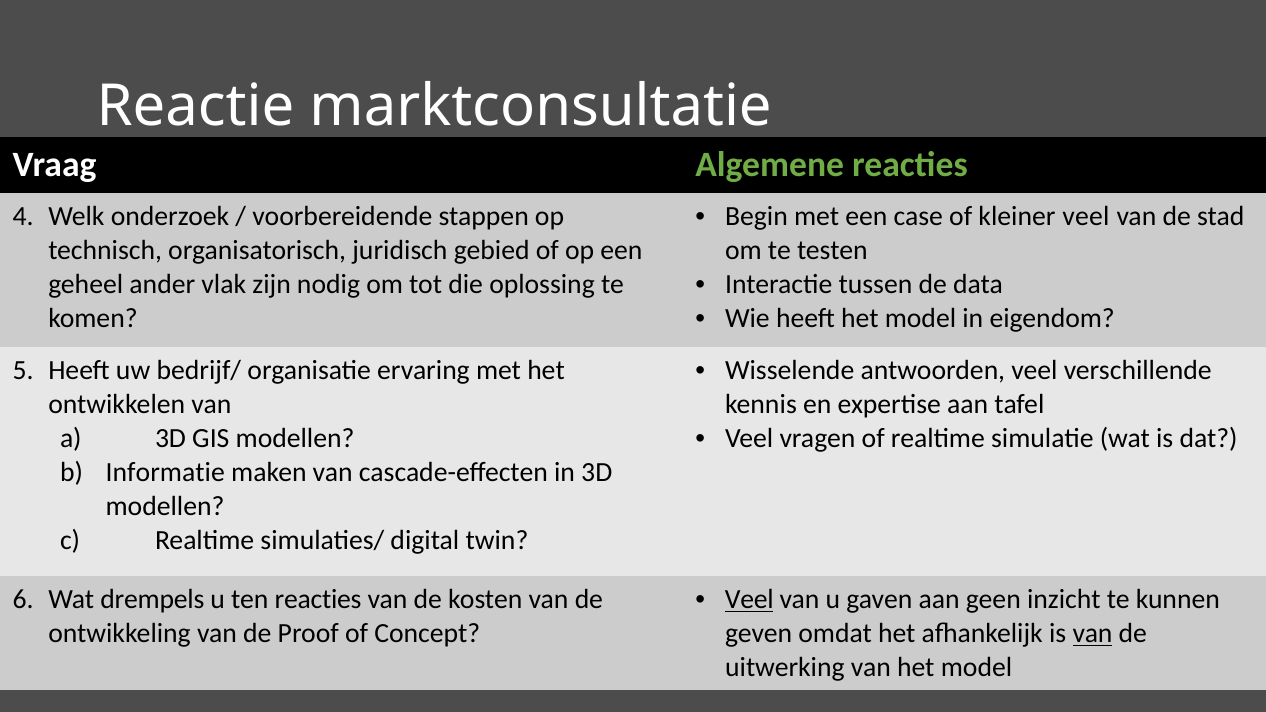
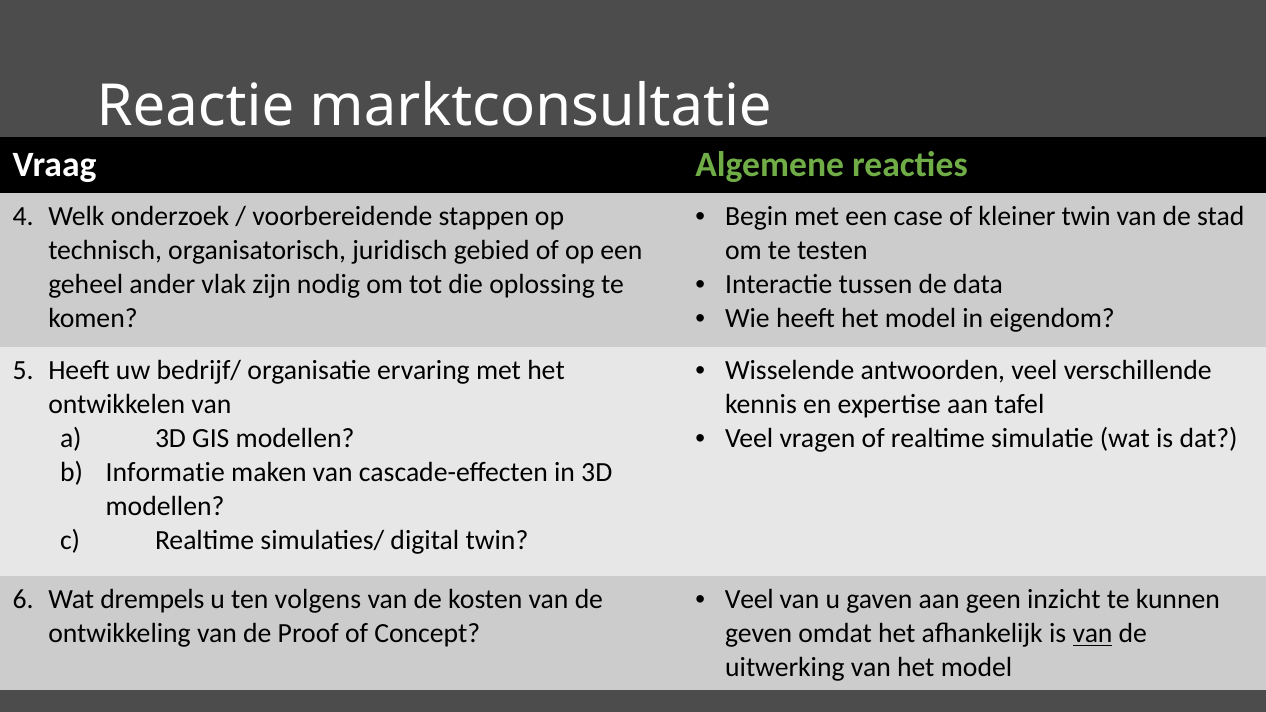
kleiner veel: veel -> twin
Veel at (749, 600) underline: present -> none
ten reacties: reacties -> volgens
